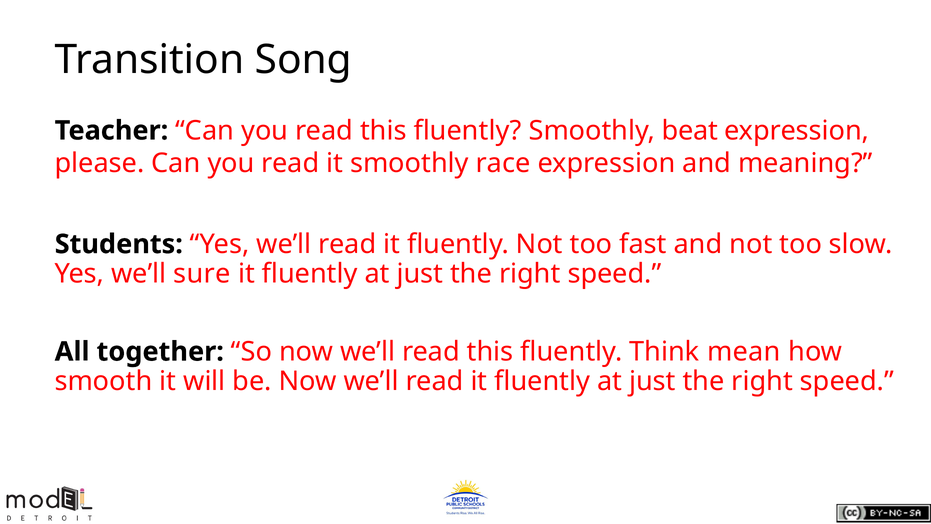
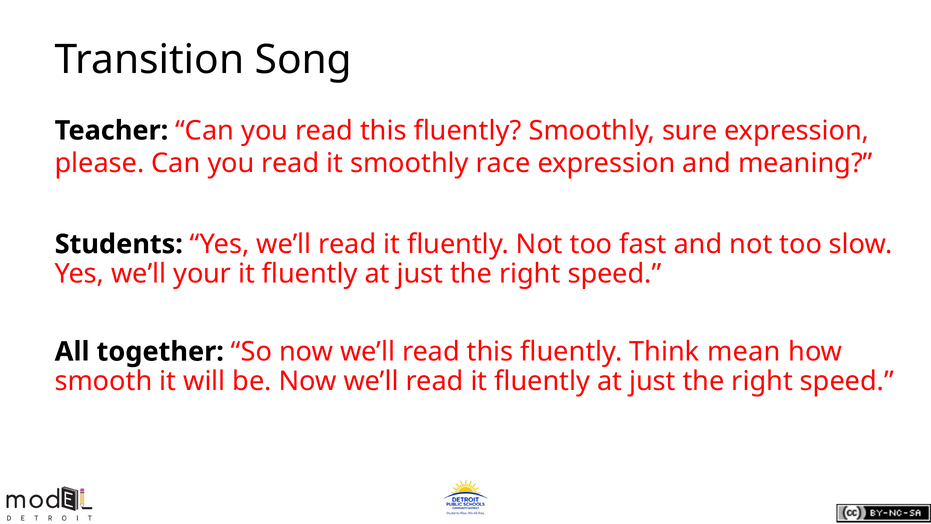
beat: beat -> sure
sure: sure -> your
